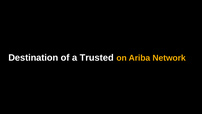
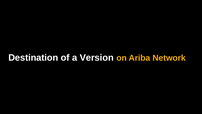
Trusted: Trusted -> Version
